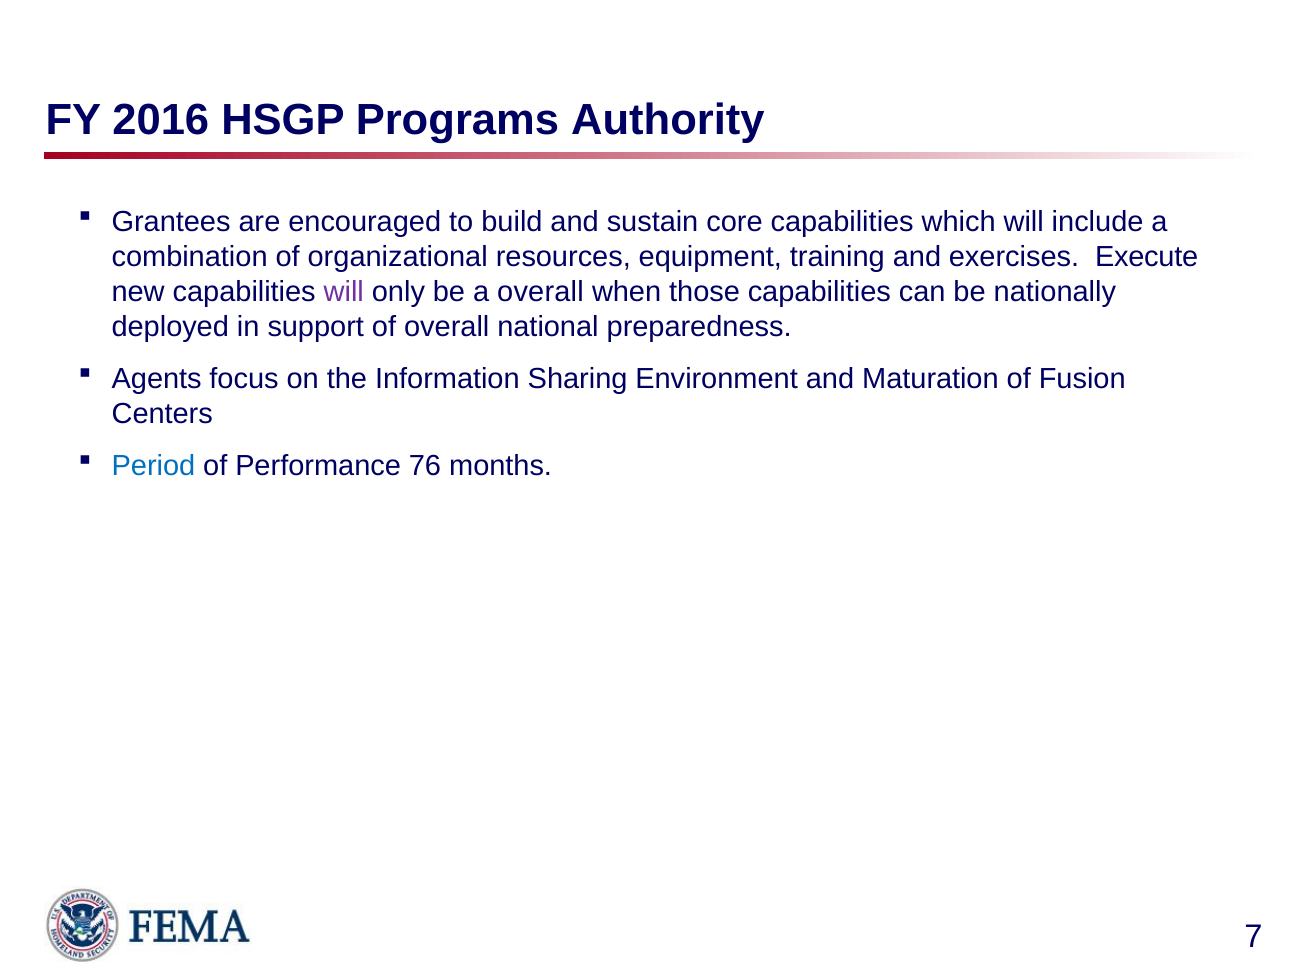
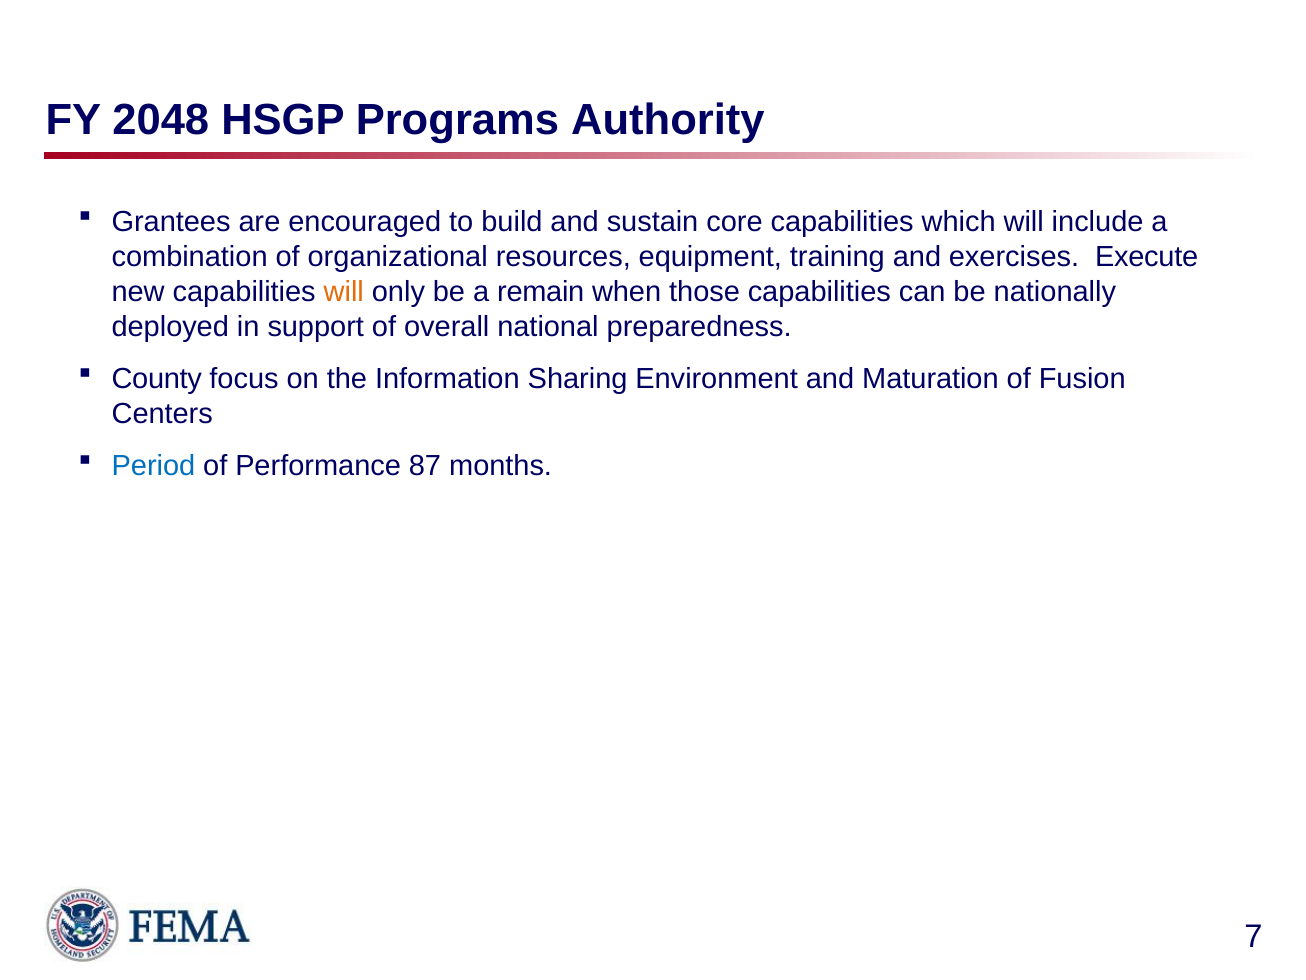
2016: 2016 -> 2048
will at (344, 291) colour: purple -> orange
a overall: overall -> remain
Agents: Agents -> County
76: 76 -> 87
